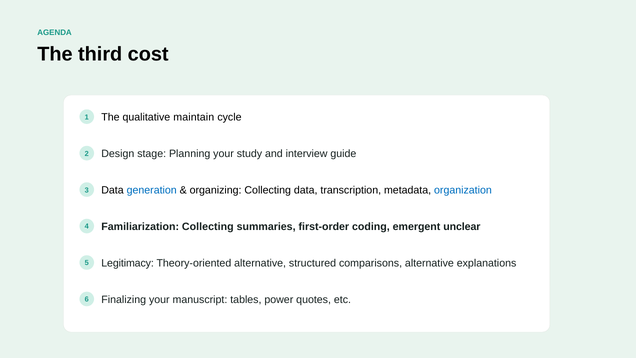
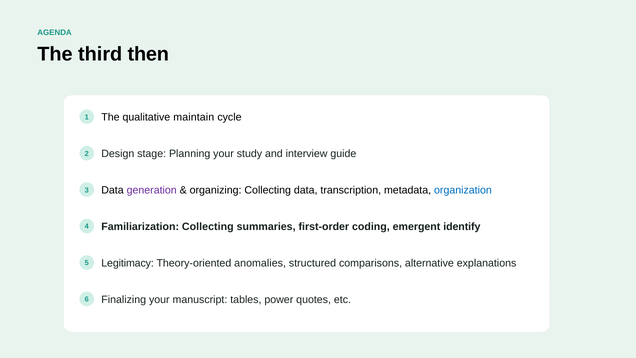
cost: cost -> then
generation colour: blue -> purple
unclear: unclear -> identify
Theory-oriented alternative: alternative -> anomalies
